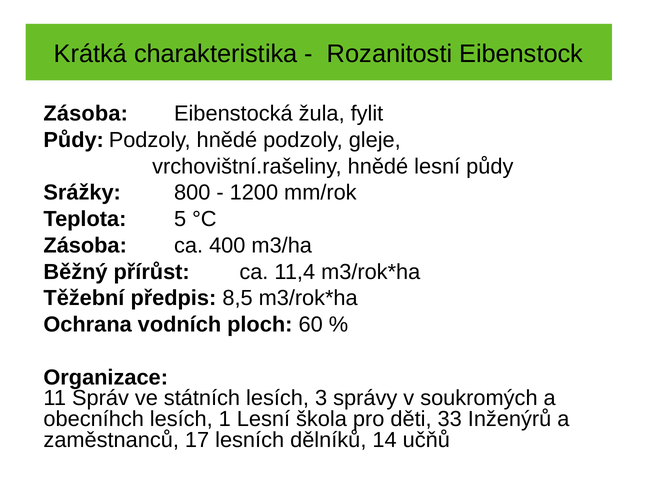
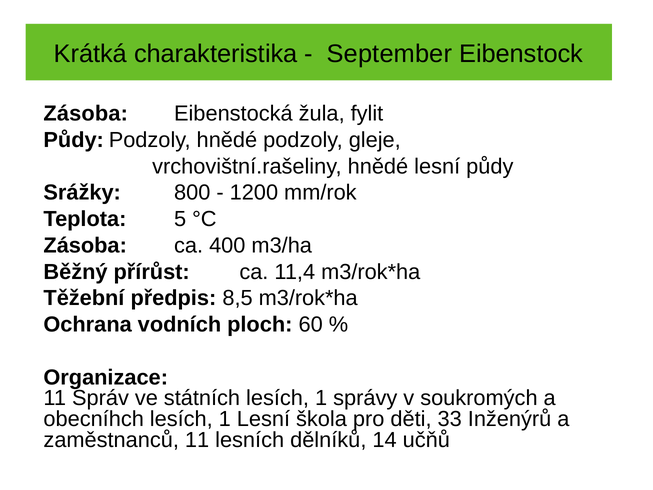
Rozanitosti: Rozanitosti -> September
státních lesích 3: 3 -> 1
zaměstnanců 17: 17 -> 11
